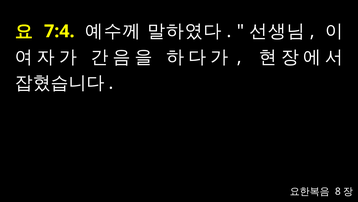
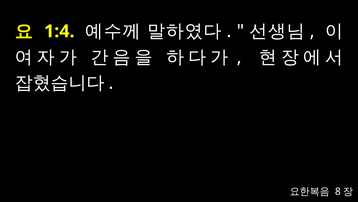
7:4: 7:4 -> 1:4
